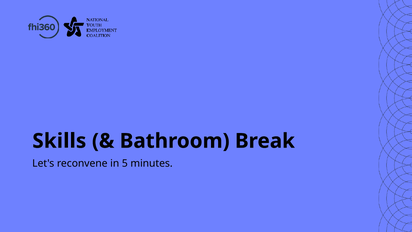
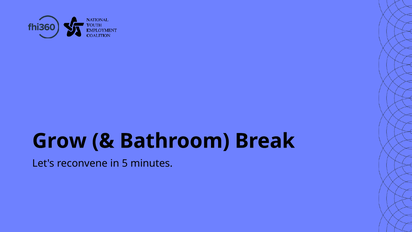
Skills: Skills -> Grow
